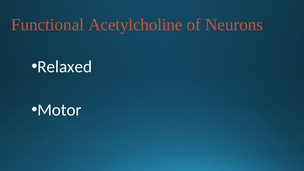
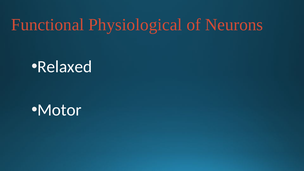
Acetylcholine: Acetylcholine -> Physiological
